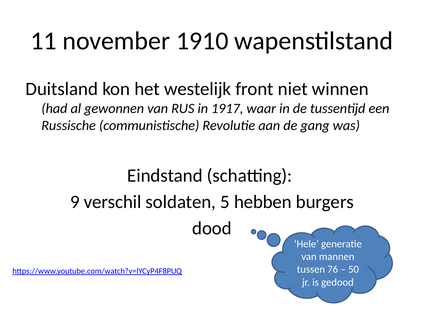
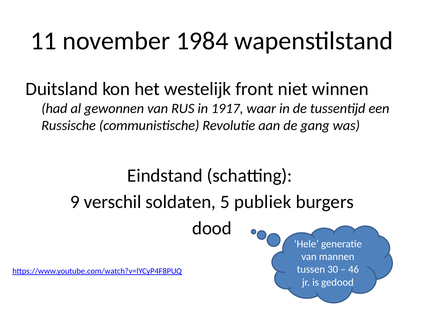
1910: 1910 -> 1984
hebben: hebben -> publiek
76: 76 -> 30
50: 50 -> 46
